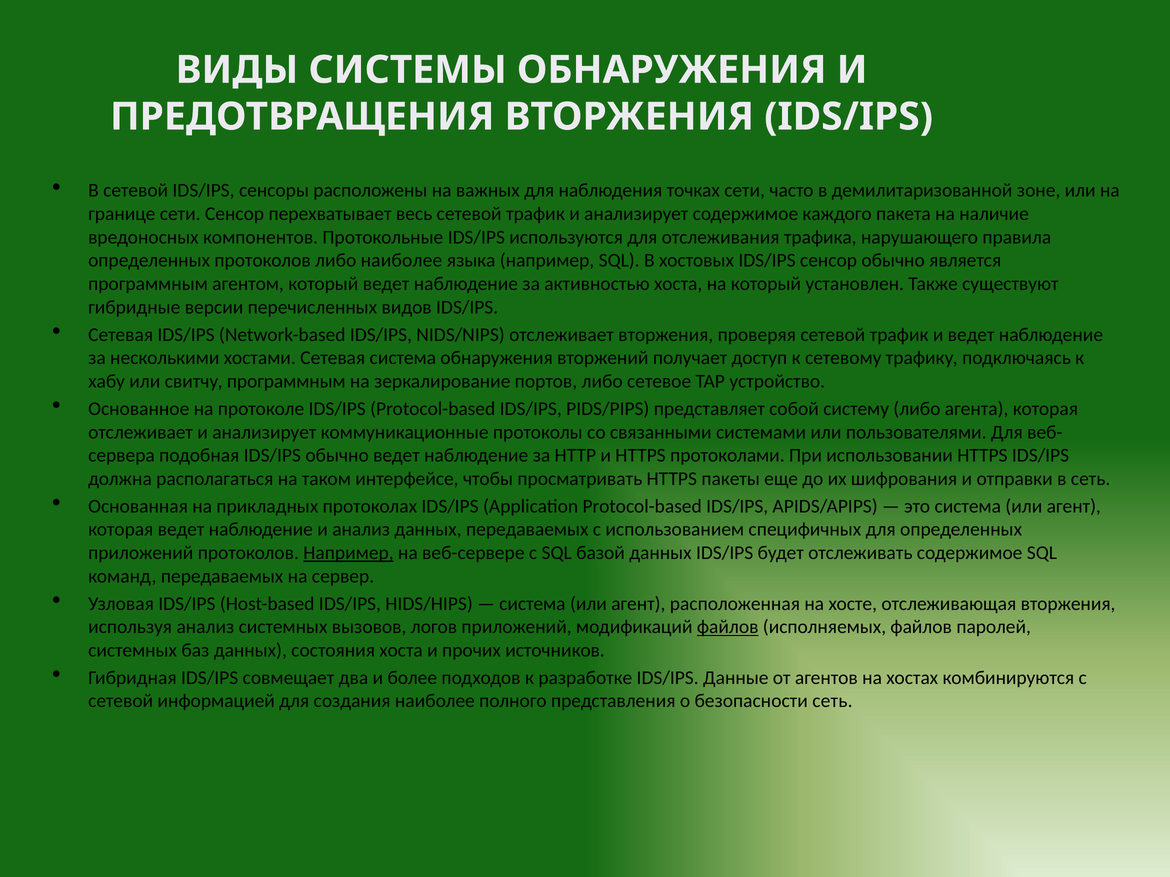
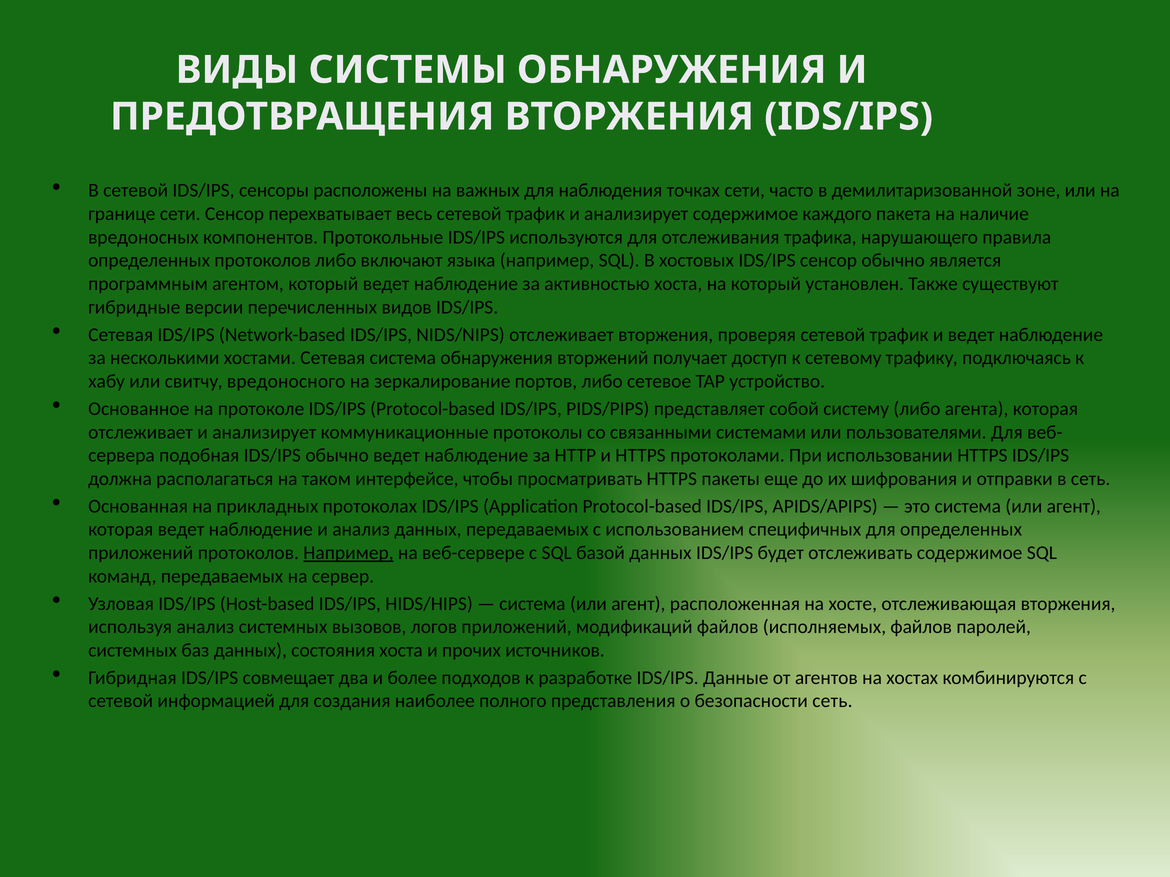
либо наиболее: наиболее -> включают
свитчу программным: программным -> вредоносного
файлов at (728, 627) underline: present -> none
